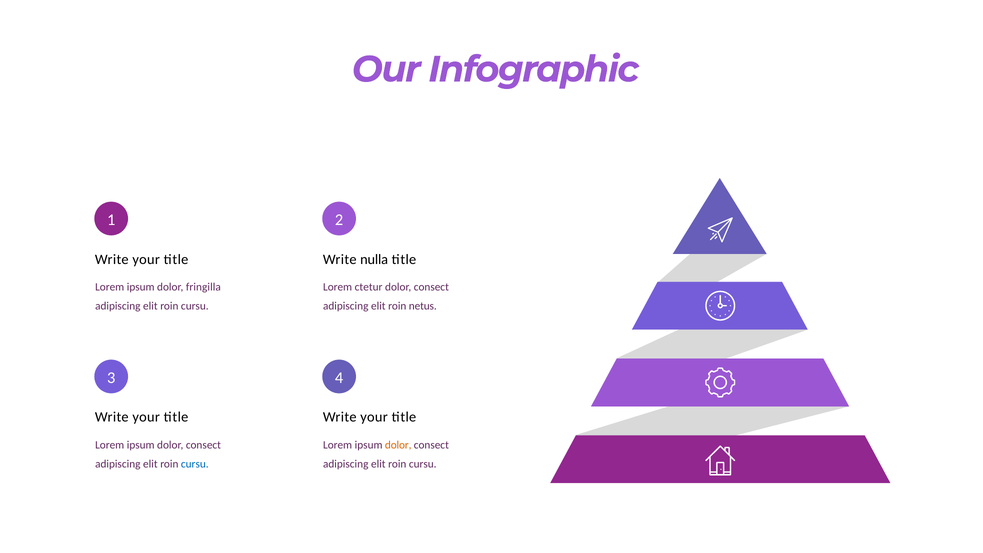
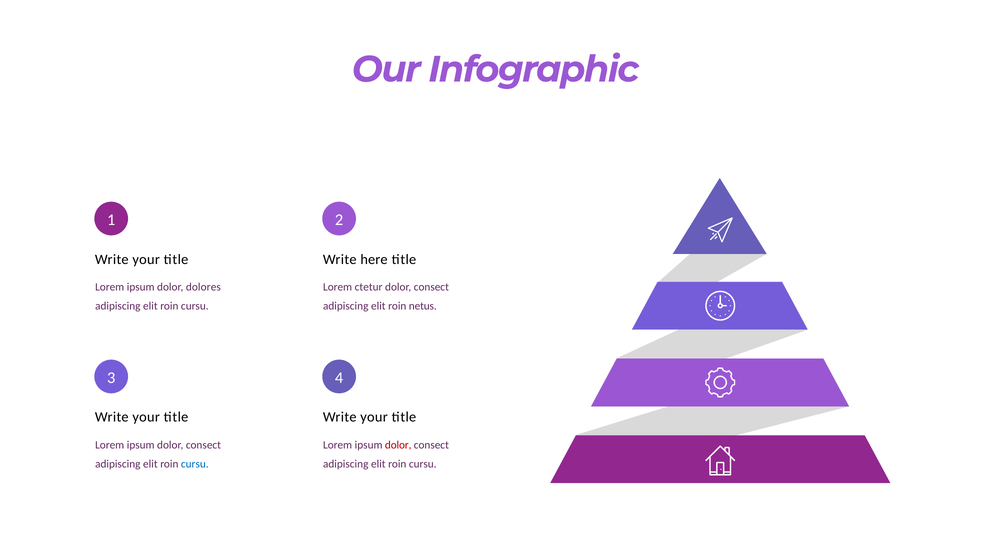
nulla: nulla -> here
fringilla: fringilla -> dolores
dolor at (398, 445) colour: orange -> red
